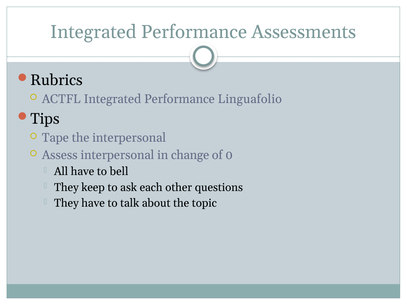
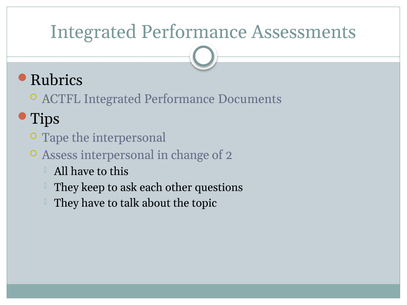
Linguafolio: Linguafolio -> Documents
0: 0 -> 2
bell: bell -> this
